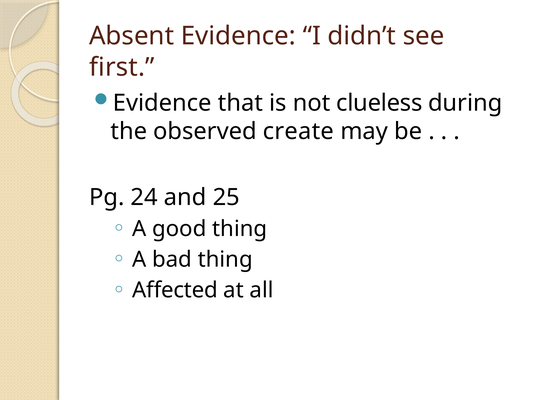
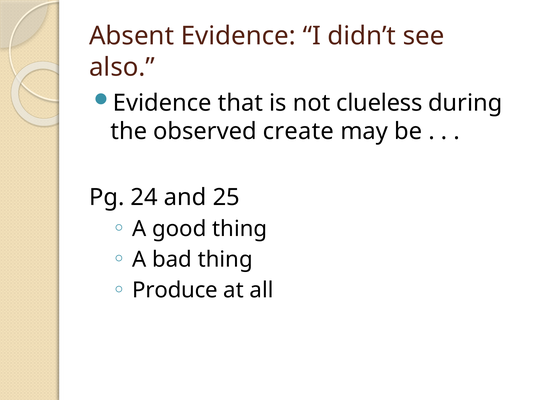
first: first -> also
Affected: Affected -> Produce
